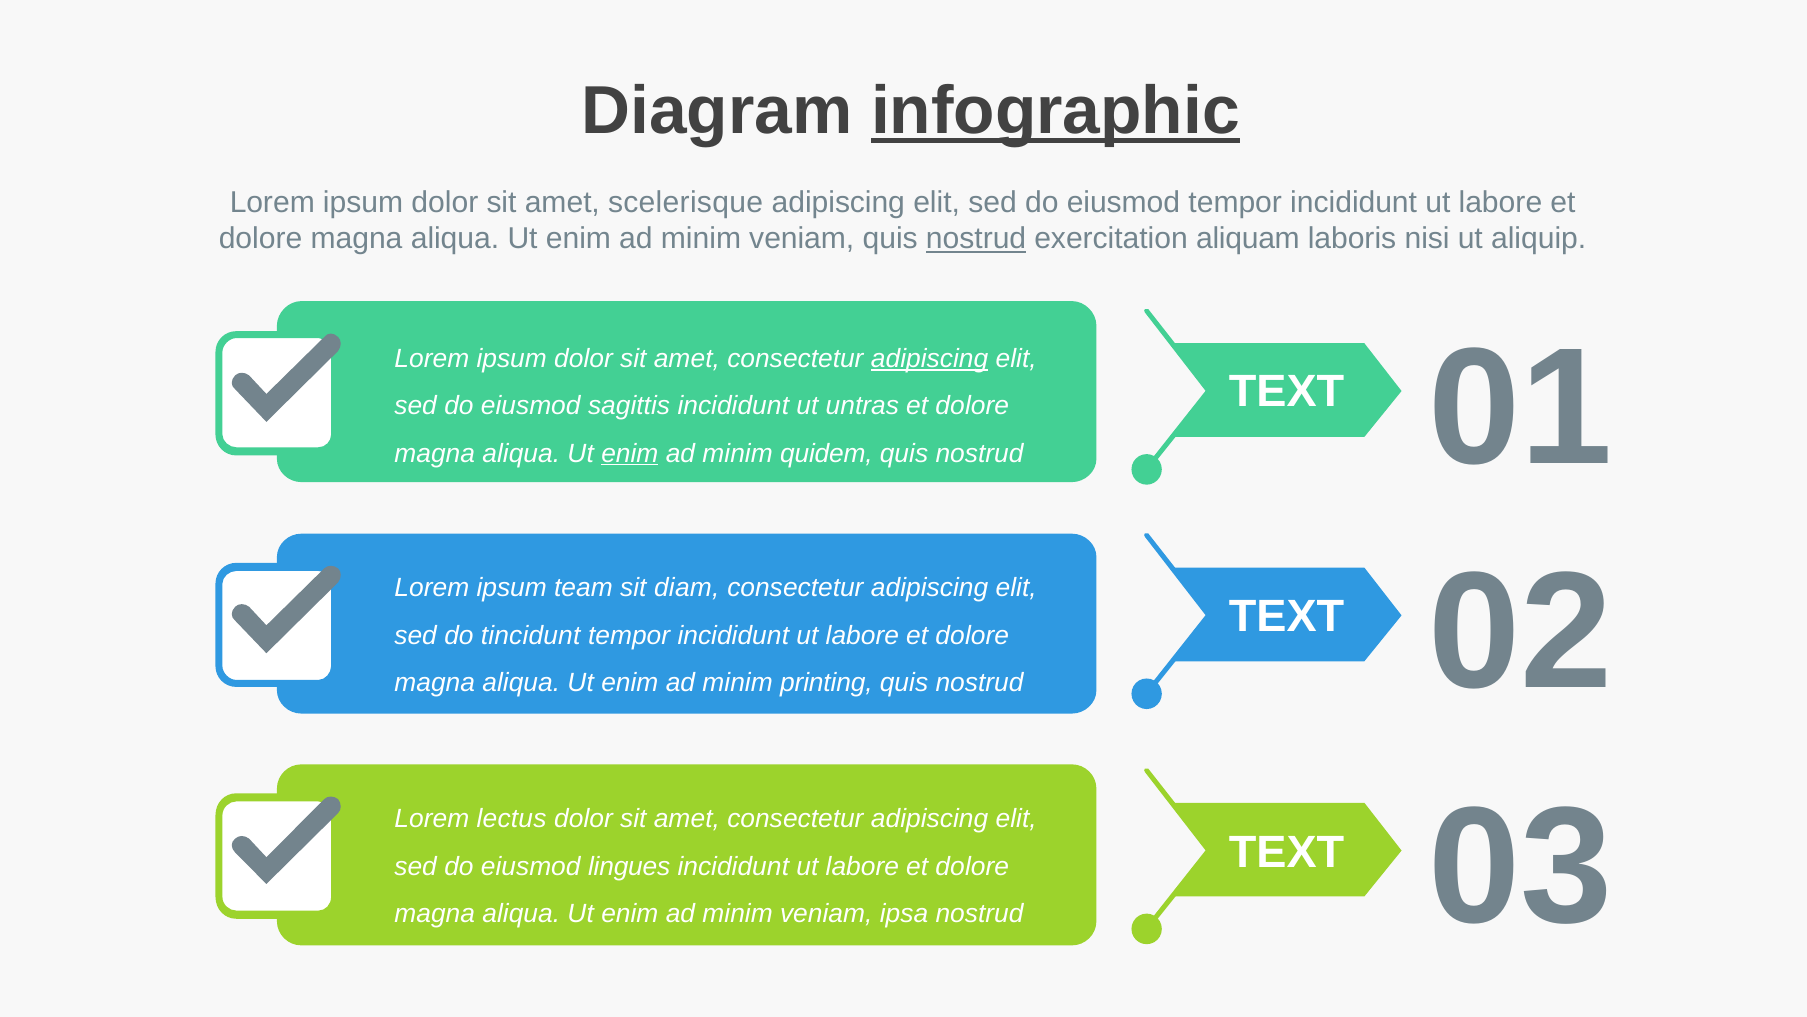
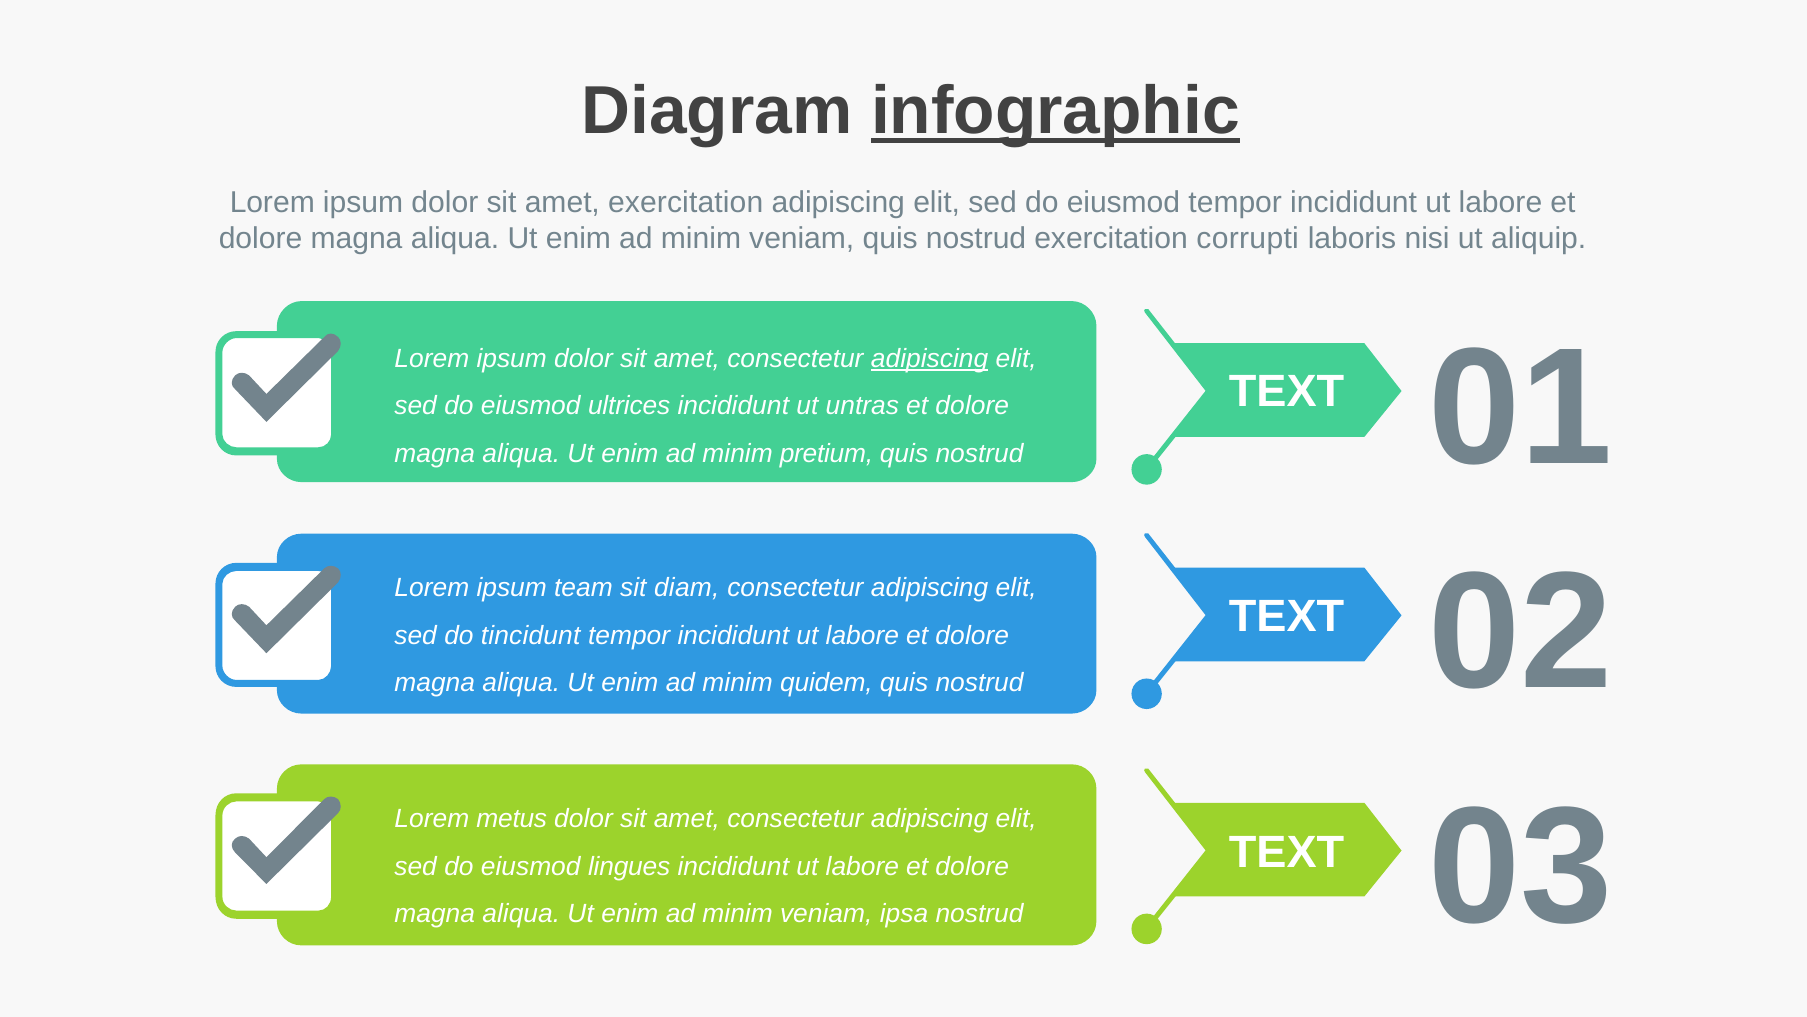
amet scelerisque: scelerisque -> exercitation
nostrud at (976, 239) underline: present -> none
aliquam: aliquam -> corrupti
sagittis: sagittis -> ultrices
enim at (630, 453) underline: present -> none
quidem: quidem -> pretium
printing: printing -> quidem
lectus: lectus -> metus
